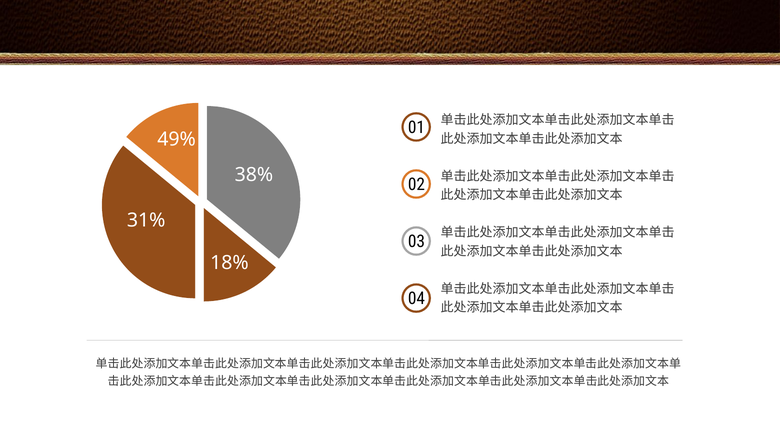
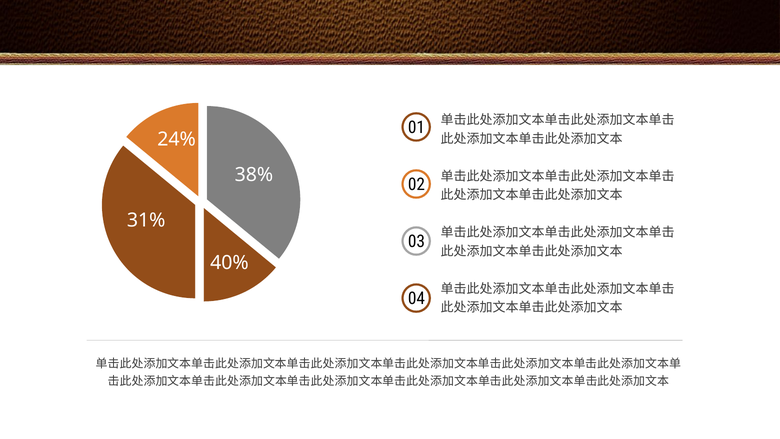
49%: 49% -> 24%
18%: 18% -> 40%
